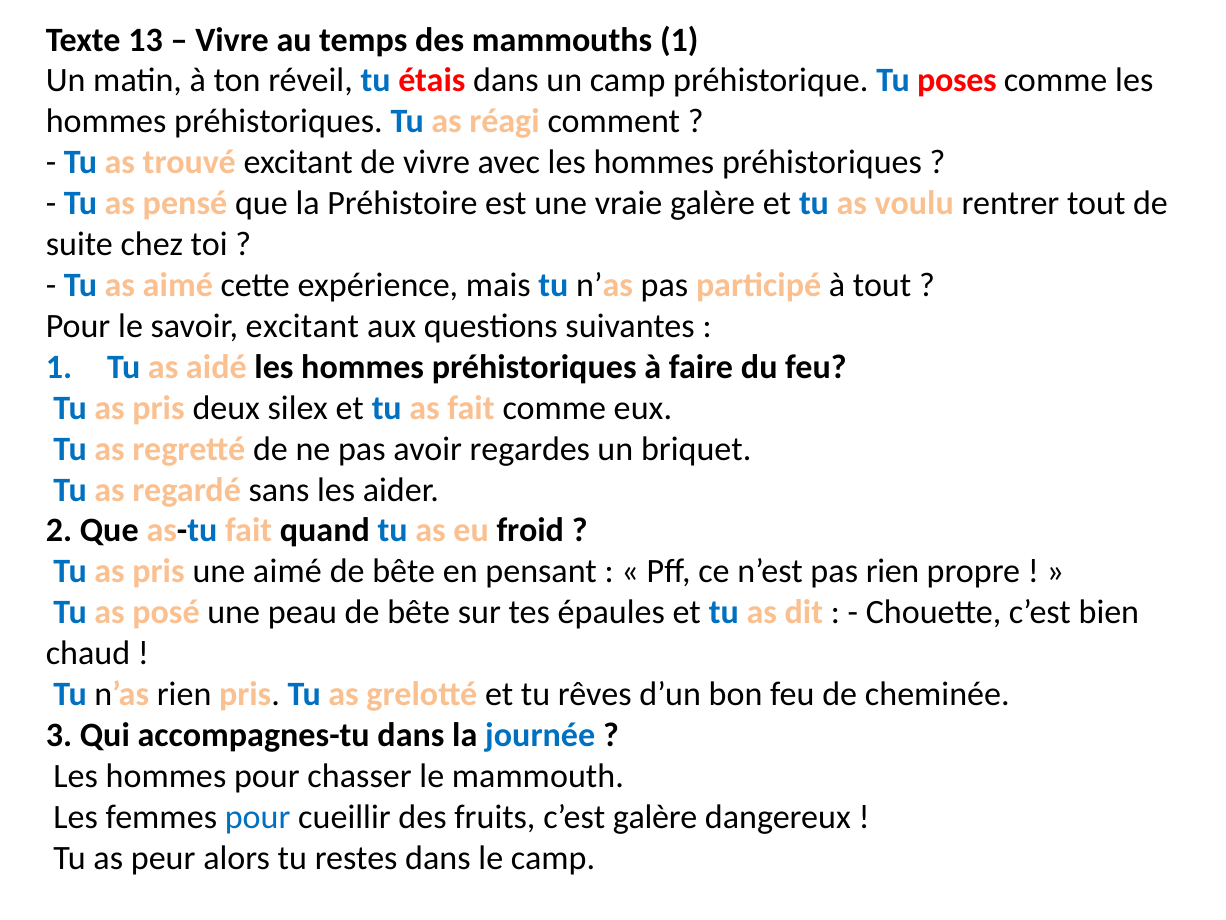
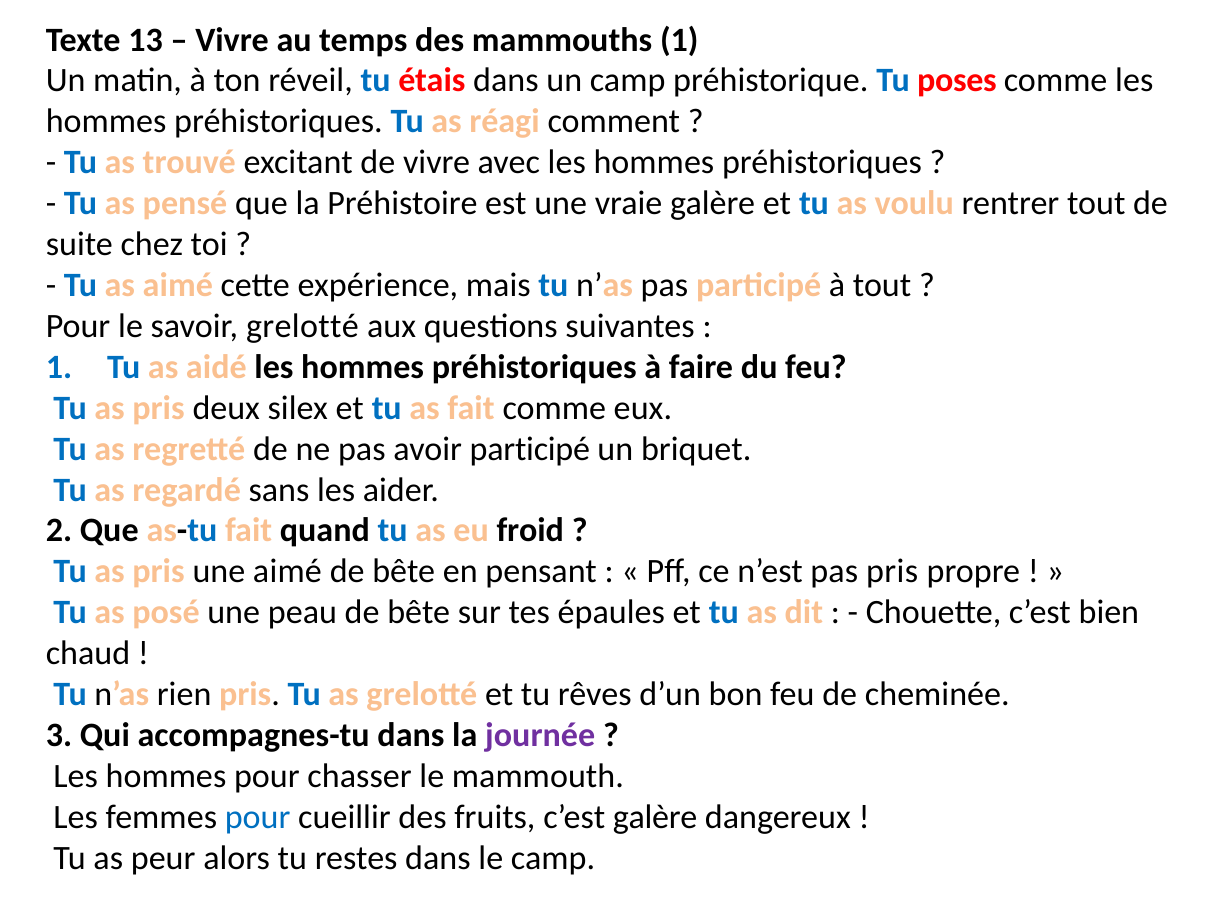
savoir excitant: excitant -> grelotté
avoir regardes: regardes -> participé
pas rien: rien -> pris
journée colour: blue -> purple
